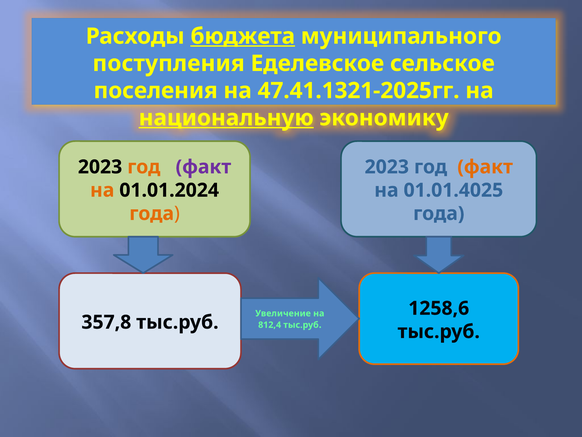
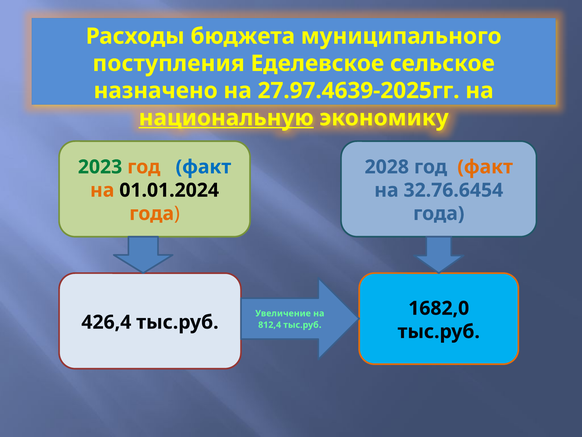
бюджета underline: present -> none
поселения: поселения -> назначено
47.41.1321-2025гг: 47.41.1321-2025гг -> 27.97.4639-2025гг
2023 at (100, 167) colour: black -> green
факт at (203, 167) colour: purple -> blue
2023 at (387, 167): 2023 -> 2028
01.01.4025: 01.01.4025 -> 32.76.6454
1258,6: 1258,6 -> 1682,0
357,8: 357,8 -> 426,4
